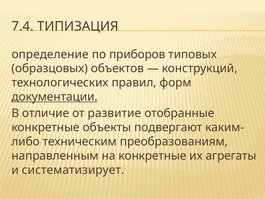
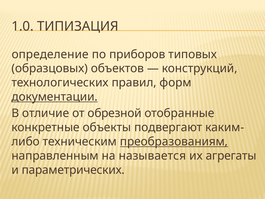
7.4: 7.4 -> 1.0
развитие: развитие -> обрезной
преобразованиям underline: none -> present
на конкретные: конкретные -> называется
систематизирует: систематизирует -> параметрических
